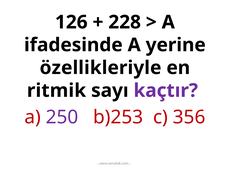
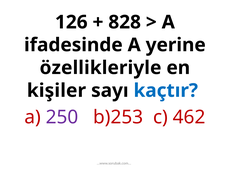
228: 228 -> 828
ritmik: ritmik -> kişiler
kaçtır colour: purple -> blue
356: 356 -> 462
